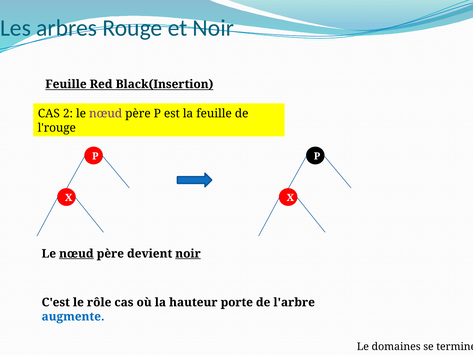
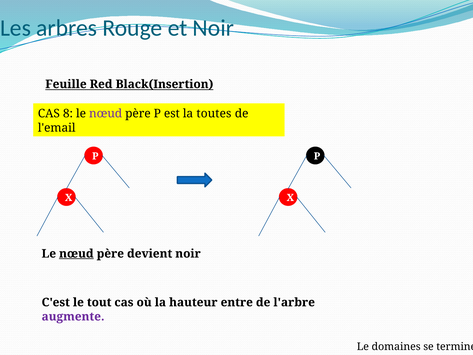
2: 2 -> 8
la feuille: feuille -> toutes
l'rouge: l'rouge -> l'email
noir at (188, 253) underline: present -> none
rôle: rôle -> tout
porte: porte -> entre
augmente colour: blue -> purple
